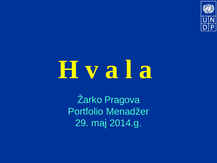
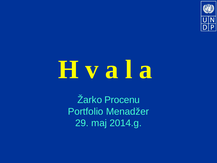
Pragova: Pragova -> Procenu
